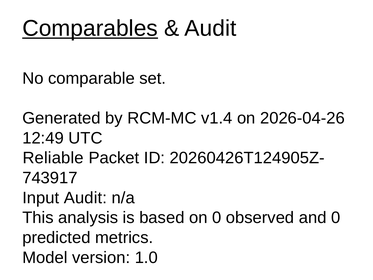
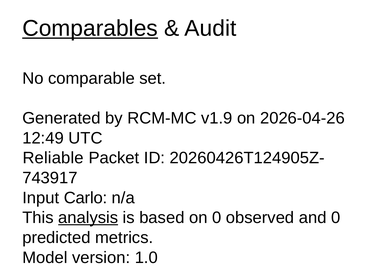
v1.4: v1.4 -> v1.9
Input Audit: Audit -> Carlo
analysis underline: none -> present
